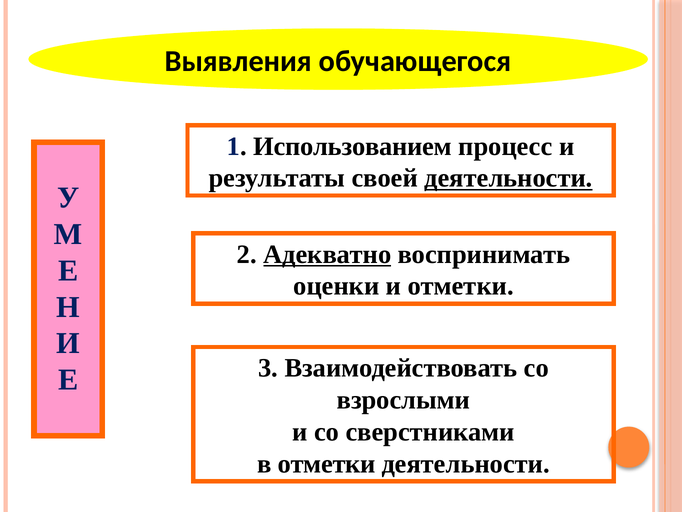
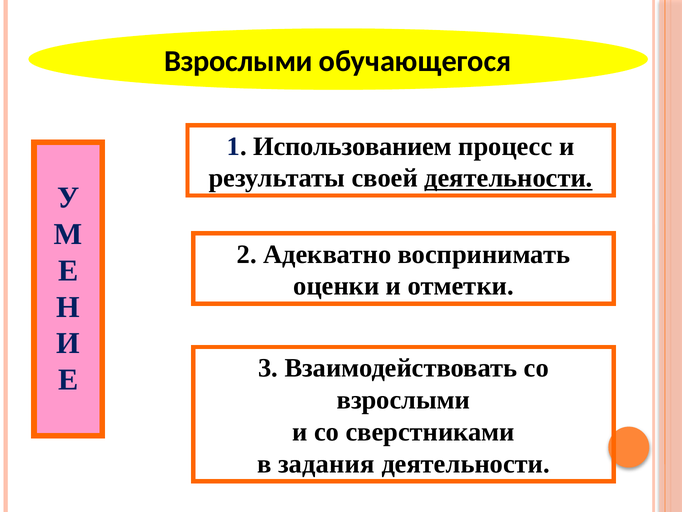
Выявления at (238, 61): Выявления -> Взрослыми
Адекватно underline: present -> none
в отметки: отметки -> задания
